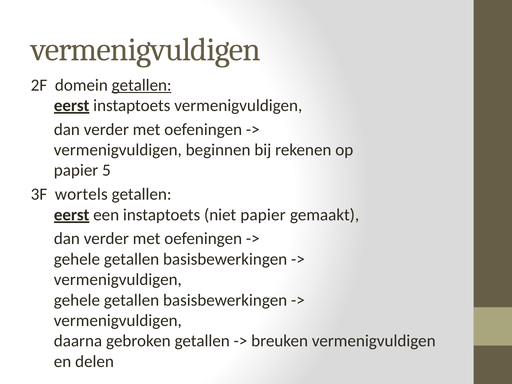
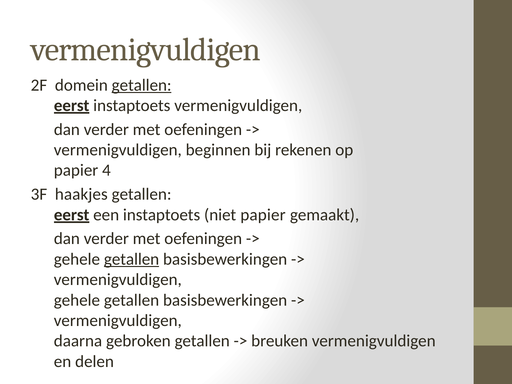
5: 5 -> 4
wortels: wortels -> haakjes
getallen at (132, 259) underline: none -> present
